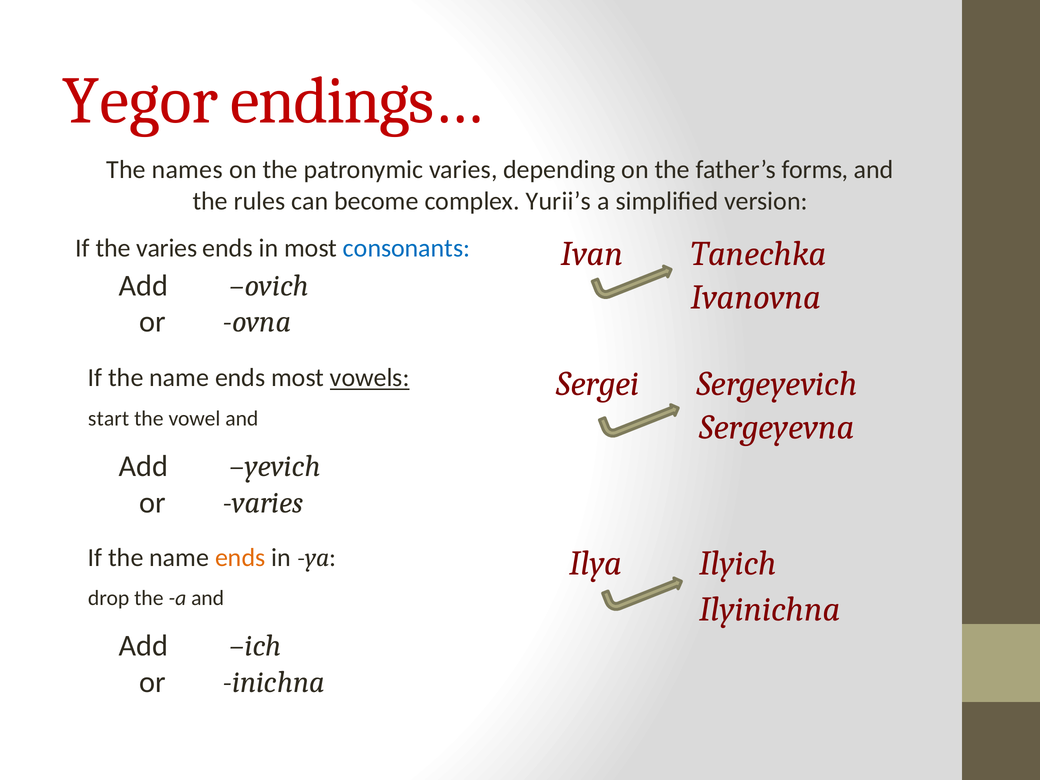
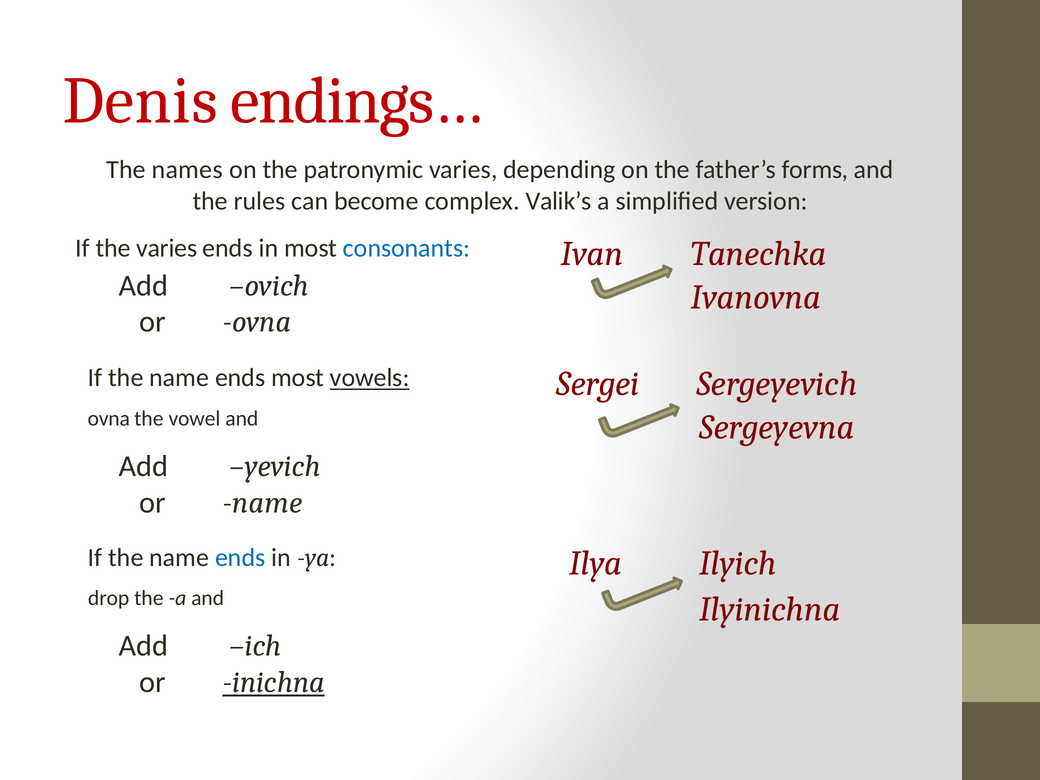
Yegor: Yegor -> Denis
Yurii’s: Yurii’s -> Valik’s
start at (109, 418): start -> ovna
or varies: varies -> name
ends at (240, 558) colour: orange -> blue
inichna underline: none -> present
